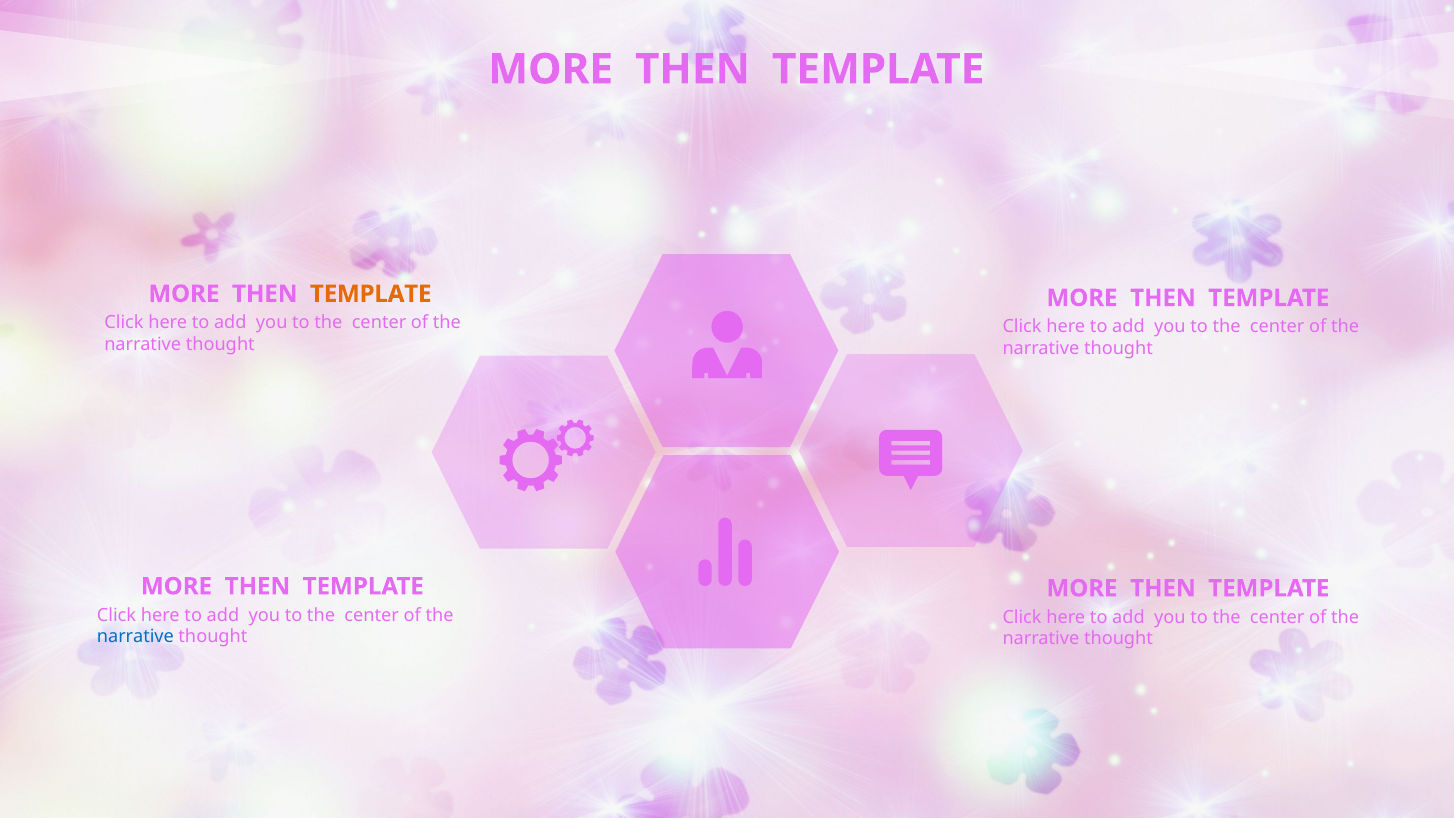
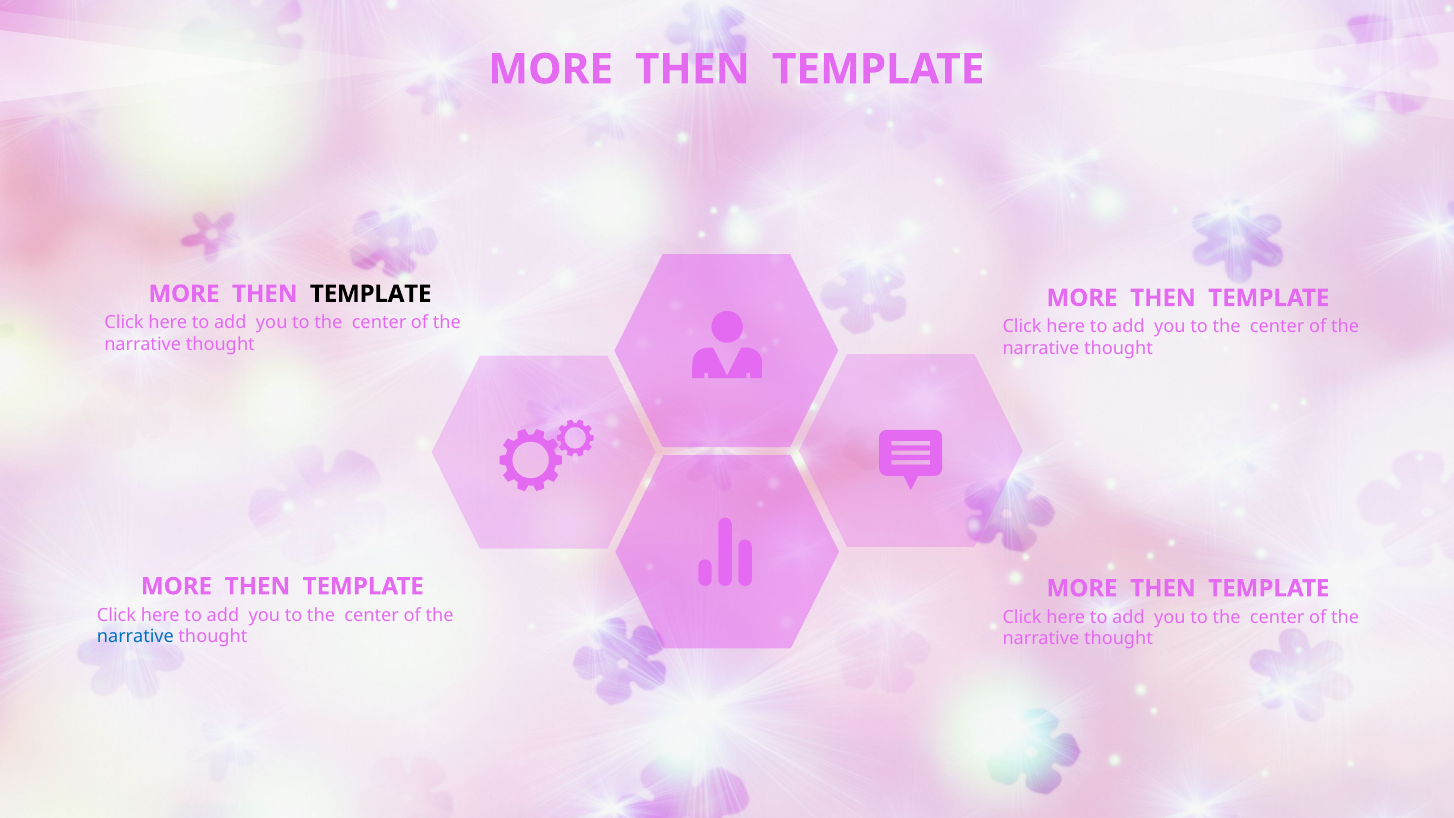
TEMPLATE at (371, 294) colour: orange -> black
